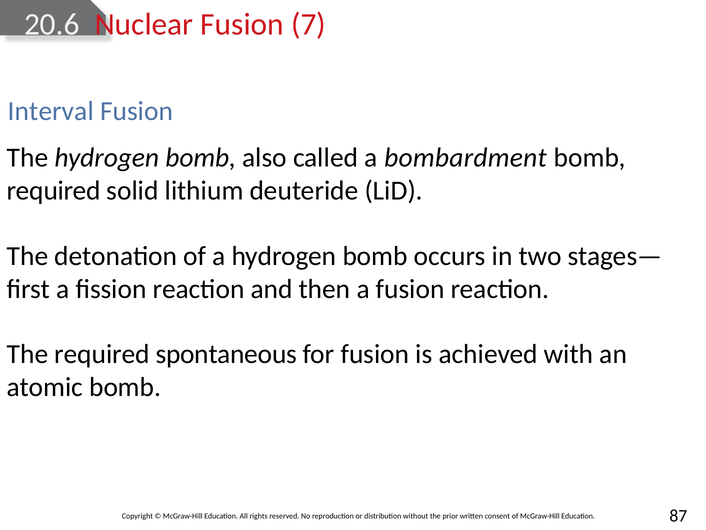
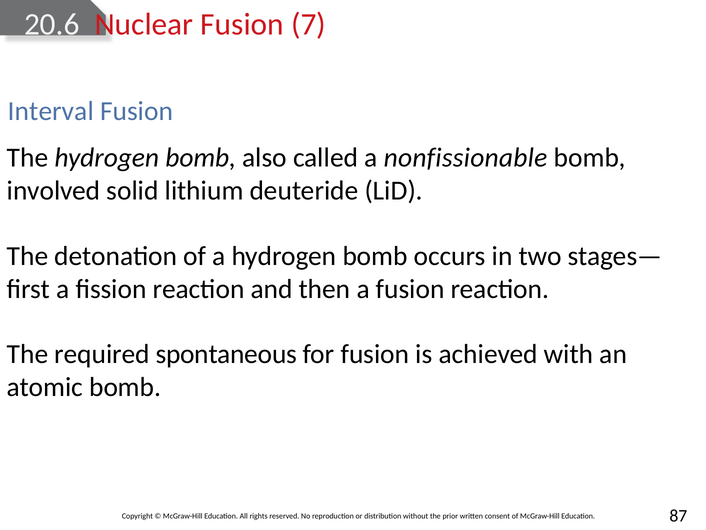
bombardment: bombardment -> nonfissionable
required at (54, 190): required -> involved
